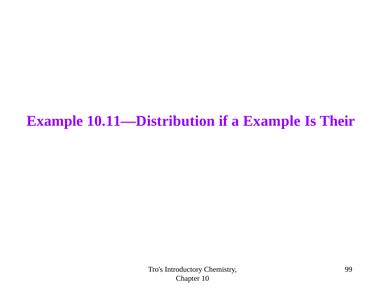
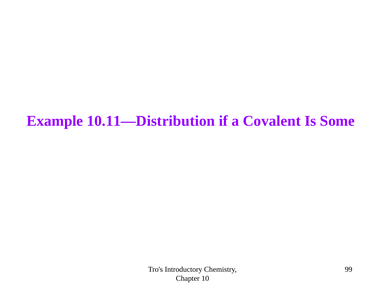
a Example: Example -> Covalent
Their: Their -> Some
